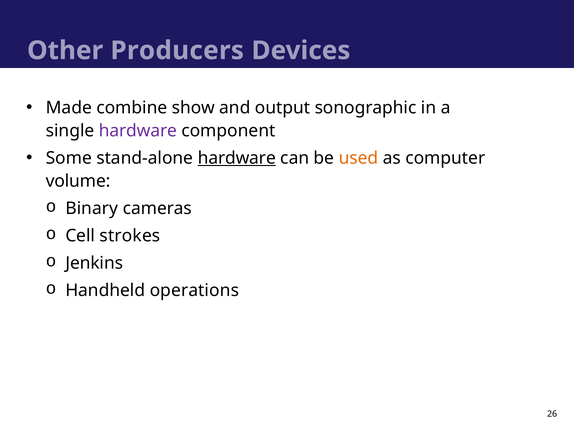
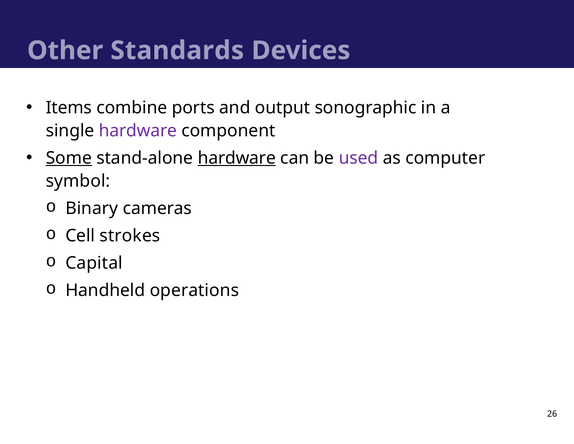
Producers: Producers -> Standards
Made: Made -> Items
show: show -> ports
Some underline: none -> present
used colour: orange -> purple
volume: volume -> symbol
Jenkins: Jenkins -> Capital
